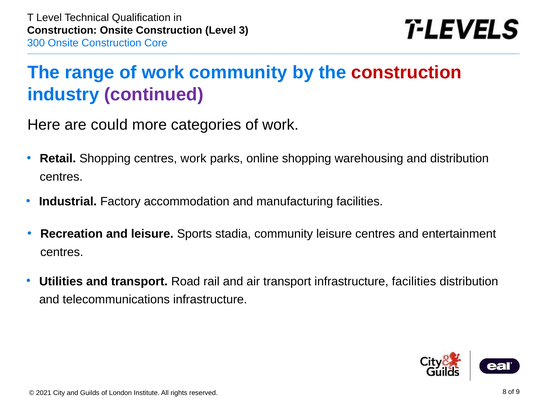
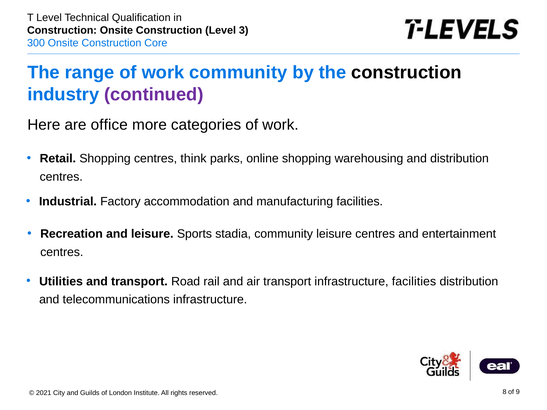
construction at (406, 73) colour: red -> black
could: could -> office
centres work: work -> think
